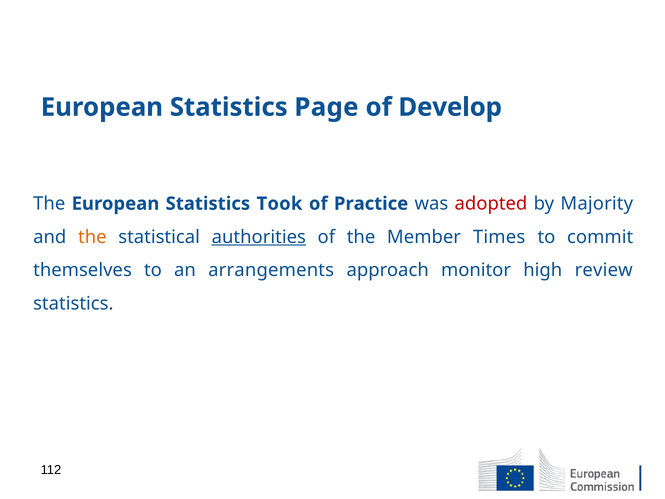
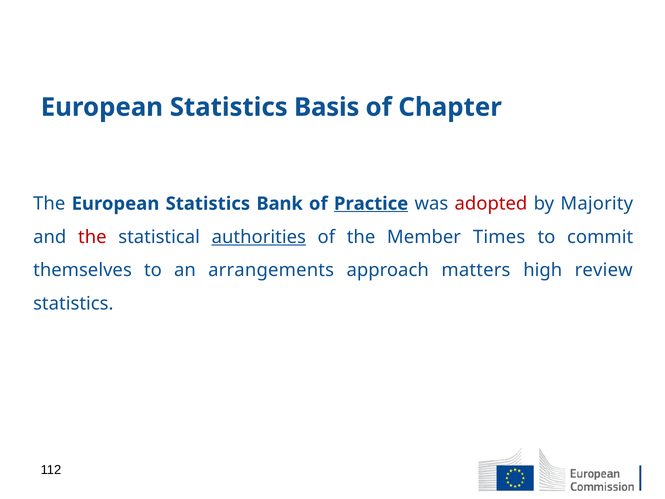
Page: Page -> Basis
Develop: Develop -> Chapter
Took: Took -> Bank
Practice underline: none -> present
the at (92, 237) colour: orange -> red
monitor: monitor -> matters
